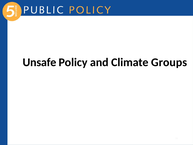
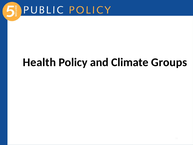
Unsafe: Unsafe -> Health
